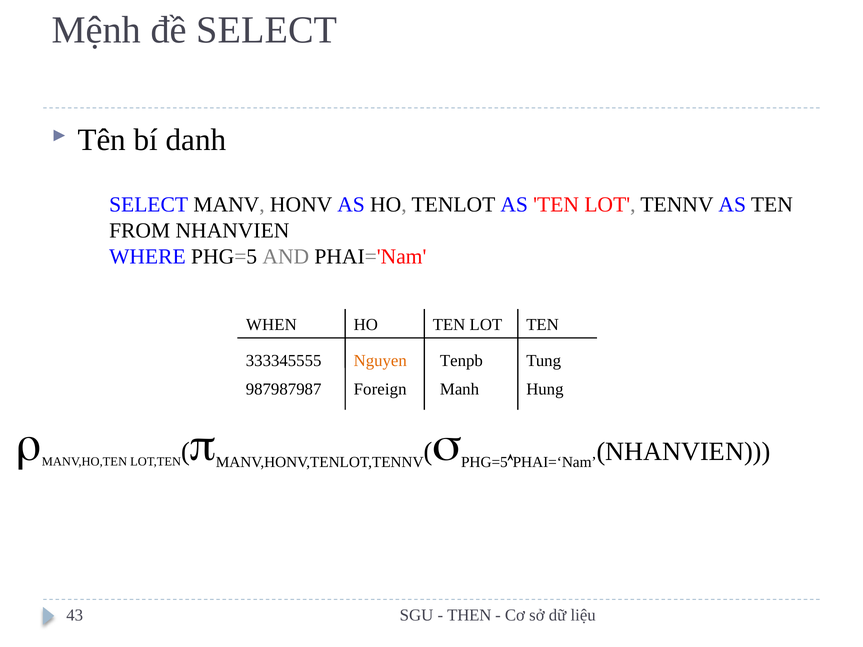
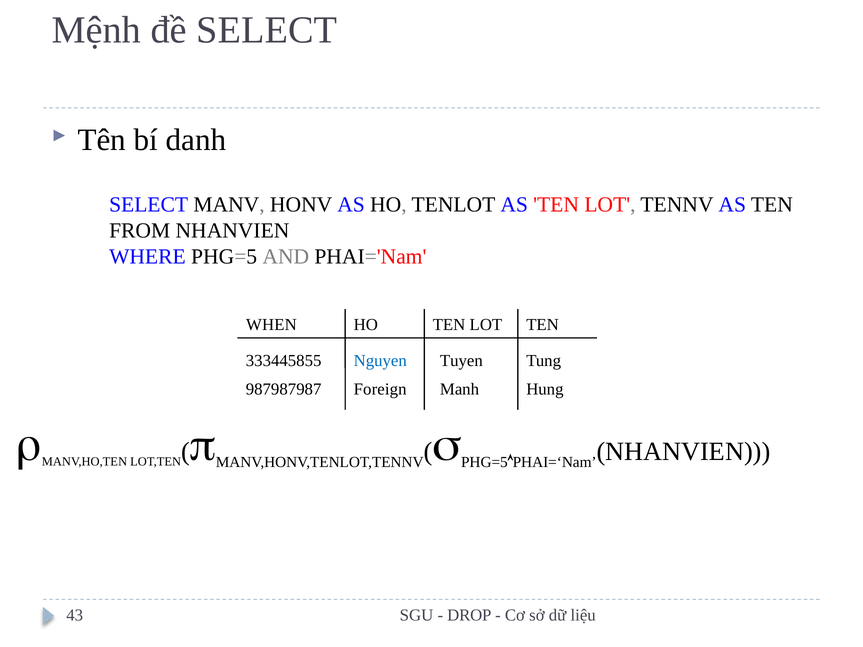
333345555: 333345555 -> 333445855
Nguyen colour: orange -> blue
Tenpb: Tenpb -> Tuyen
THEN: THEN -> DROP
